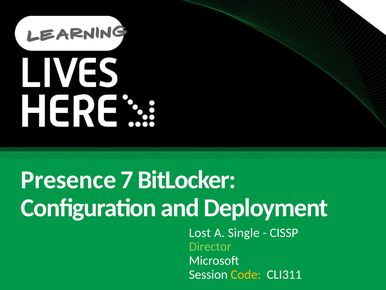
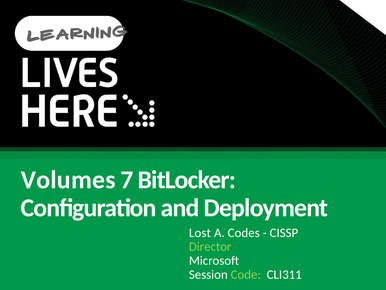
Presence: Presence -> Volumes
Single: Single -> Codes
Code colour: yellow -> light green
